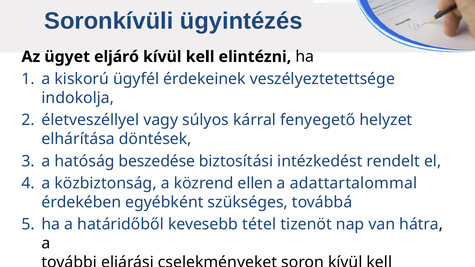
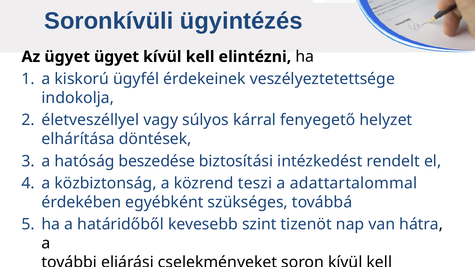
ügyet eljáró: eljáró -> ügyet
ellen: ellen -> teszi
tétel: tétel -> szint
